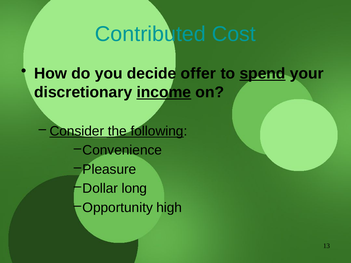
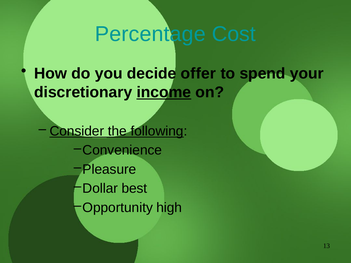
Contributed: Contributed -> Percentage
spend underline: present -> none
long: long -> best
